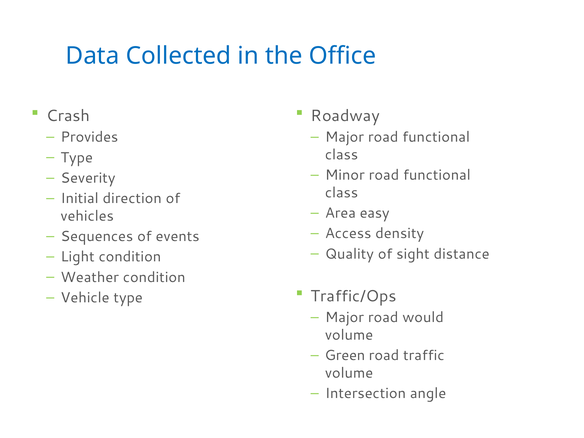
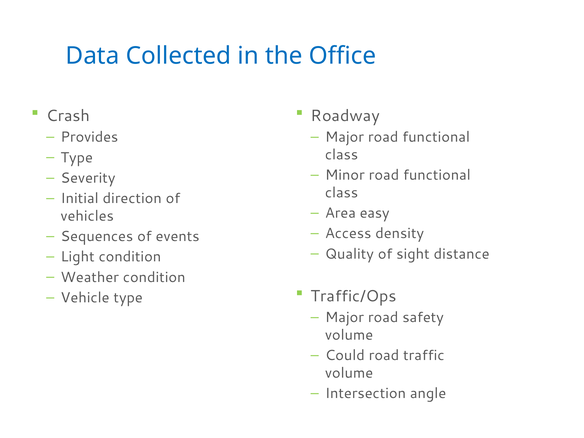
would: would -> safety
Green: Green -> Could
